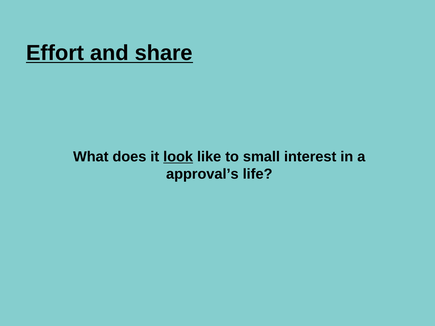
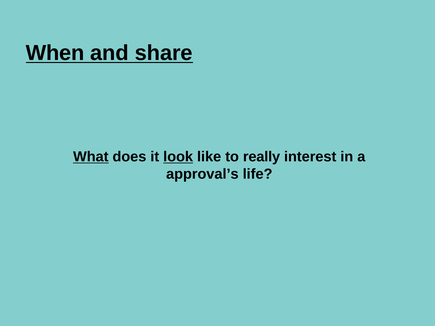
Effort: Effort -> When
What underline: none -> present
small: small -> really
